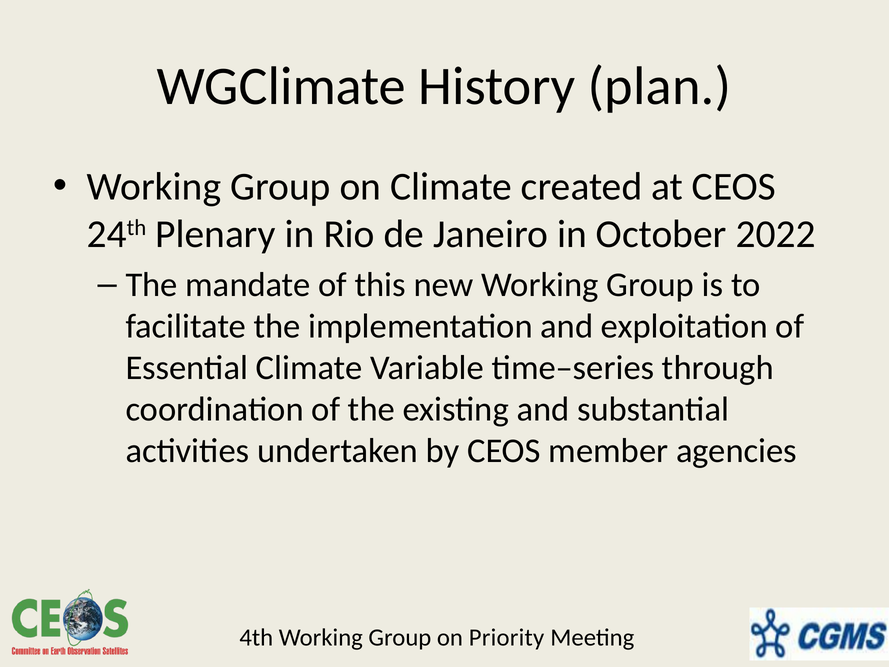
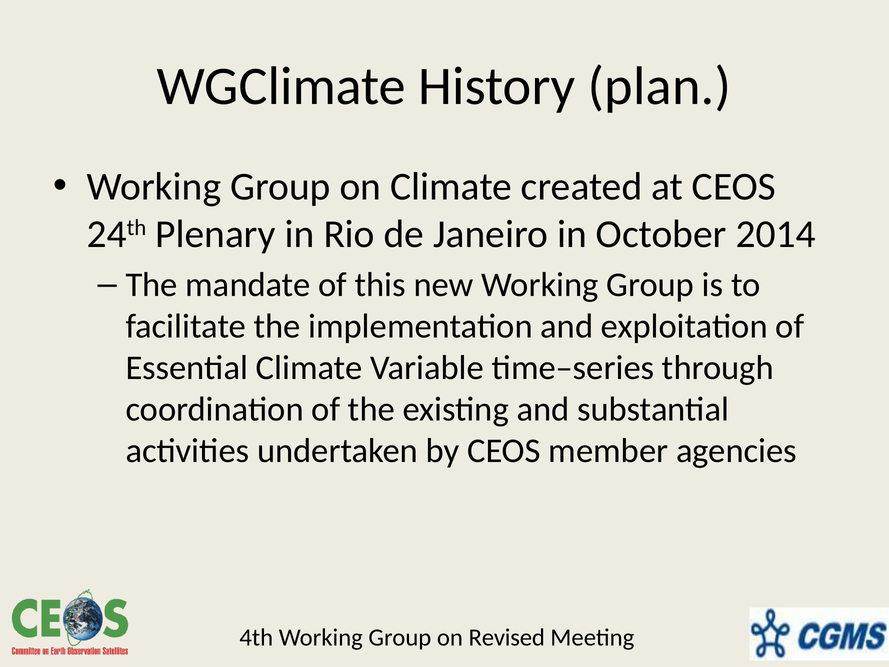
2022: 2022 -> 2014
Priority: Priority -> Revised
